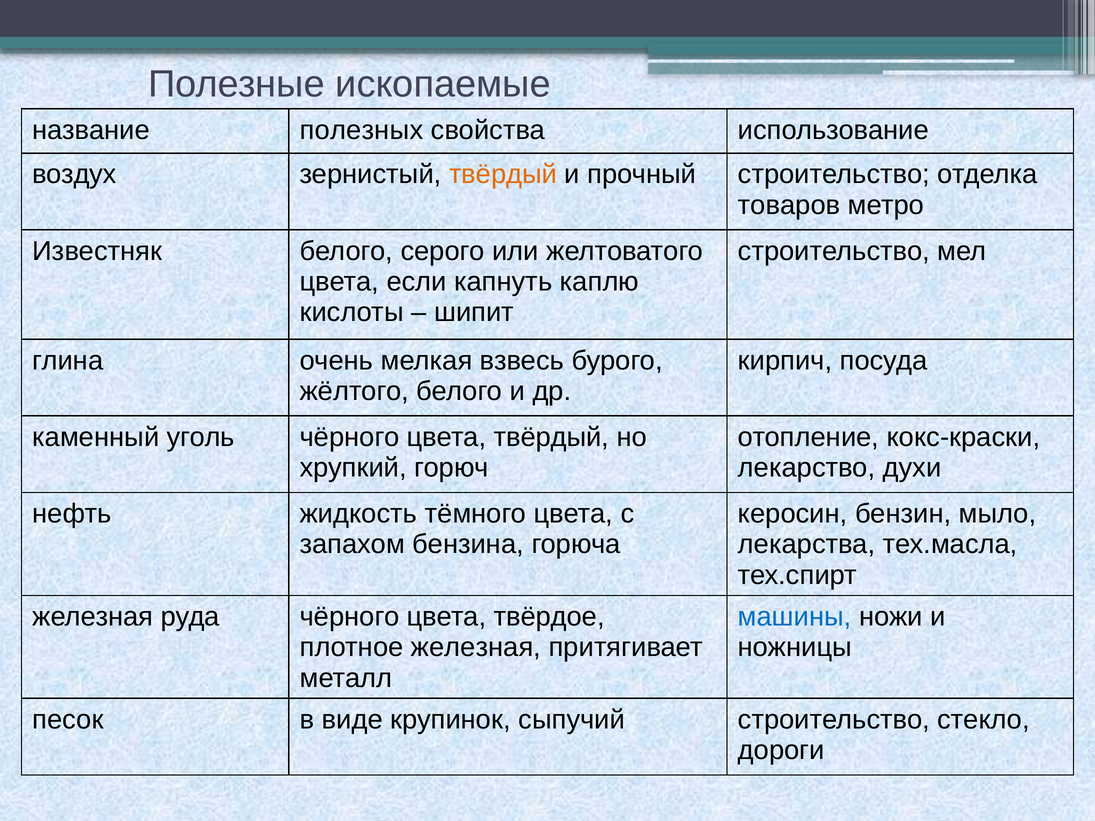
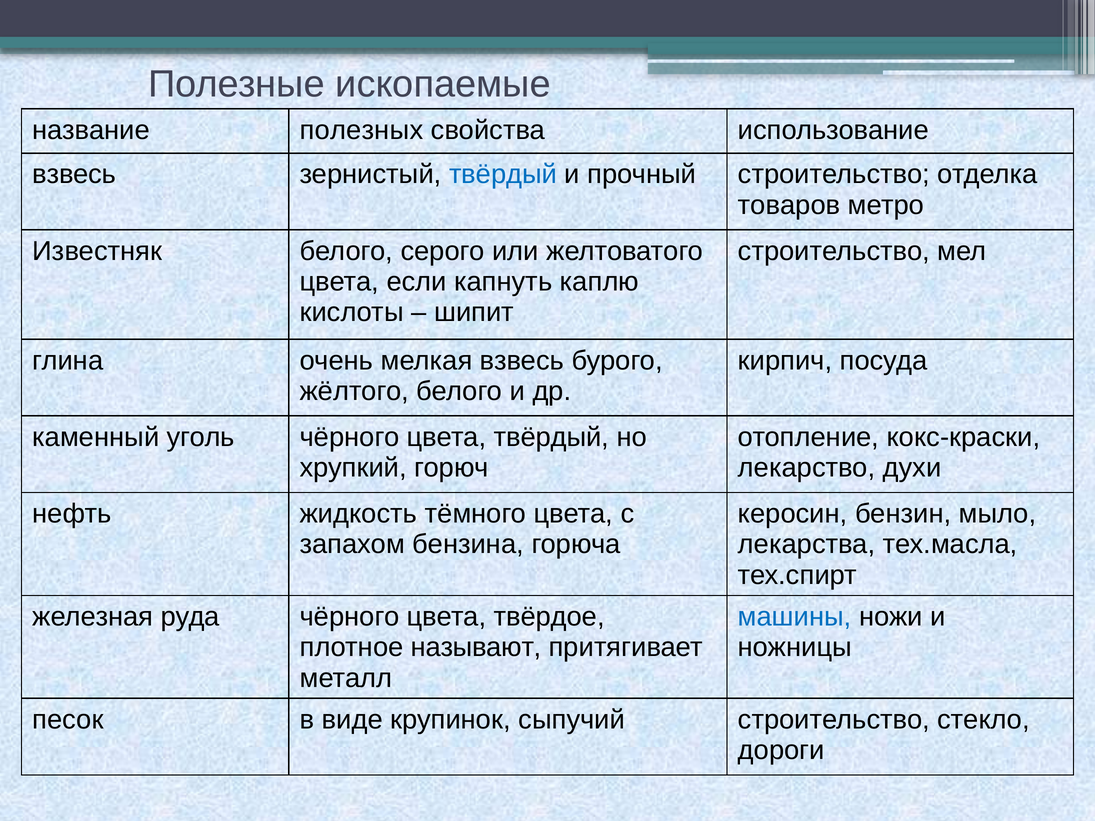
воздух at (74, 174): воздух -> взвесь
твёрдый at (503, 174) colour: orange -> blue
плотное железная: железная -> называют
